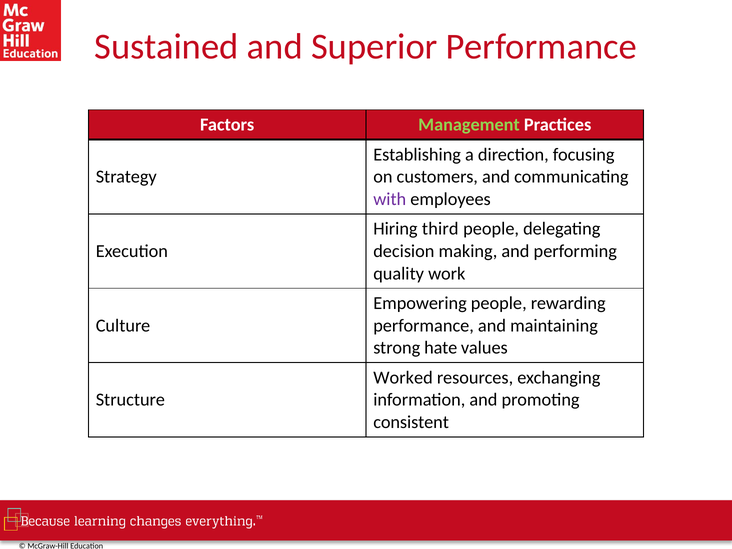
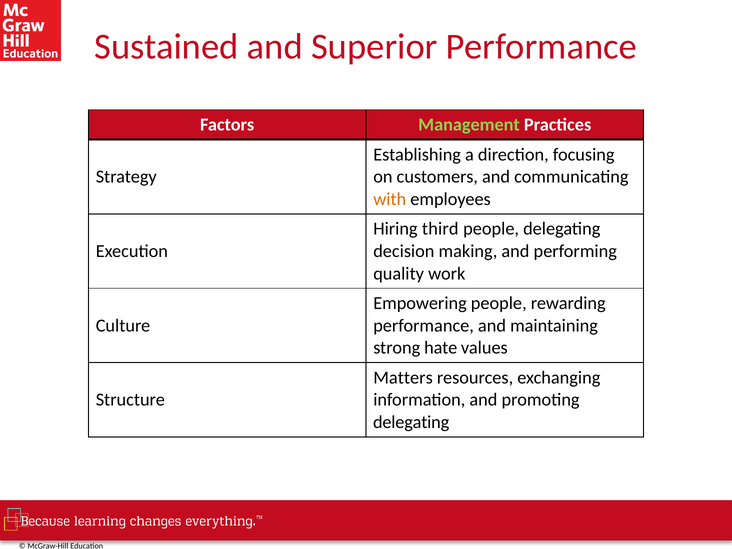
with colour: purple -> orange
Worked: Worked -> Matters
consistent at (411, 422): consistent -> delegating
